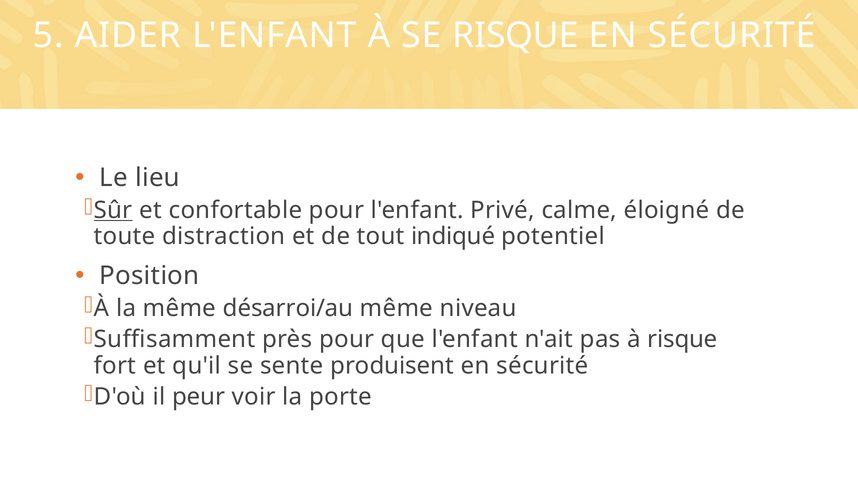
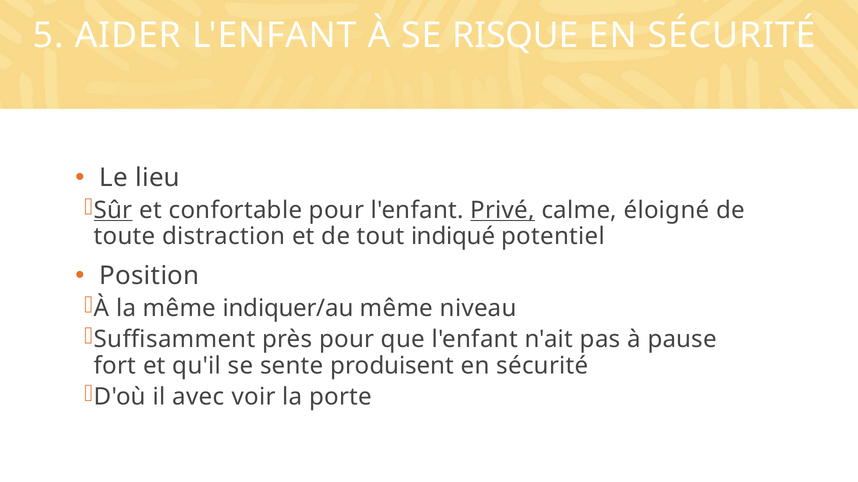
Privé underline: none -> present
désarroi/au: désarroi/au -> indiquer/au
à risque: risque -> pause
peur: peur -> avec
